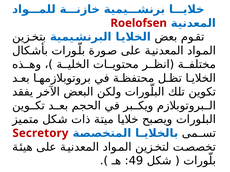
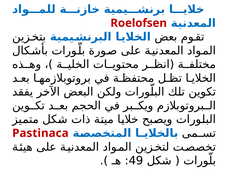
Secretory: Secretory -> Pastinaca
